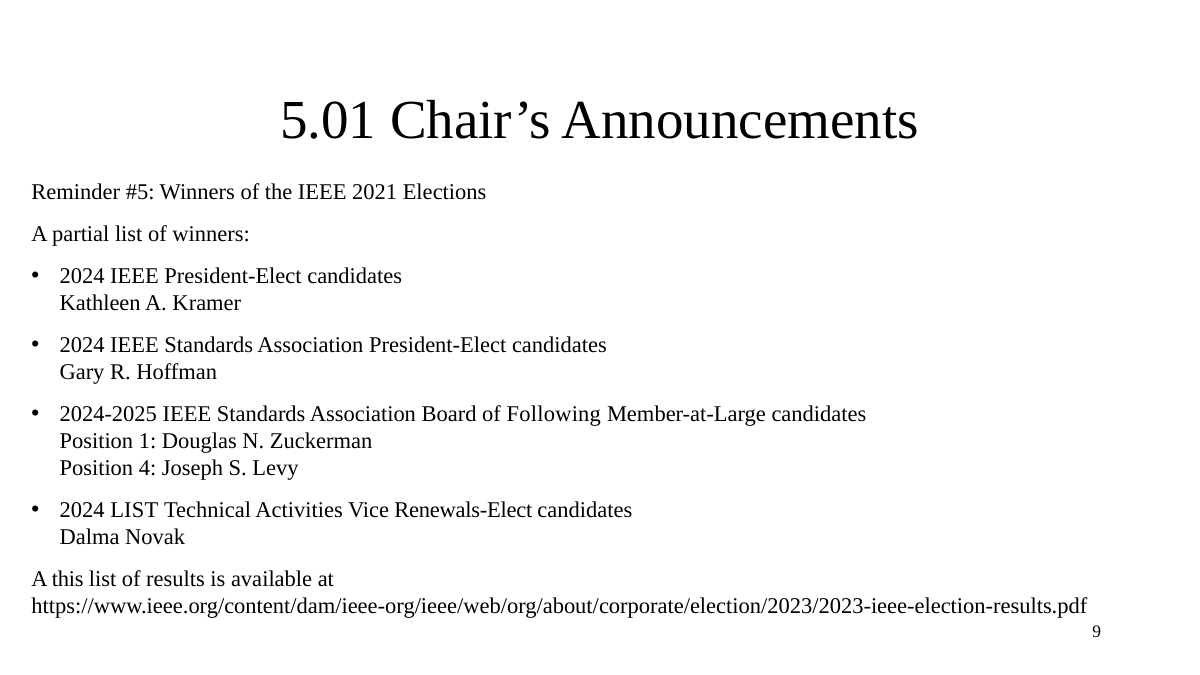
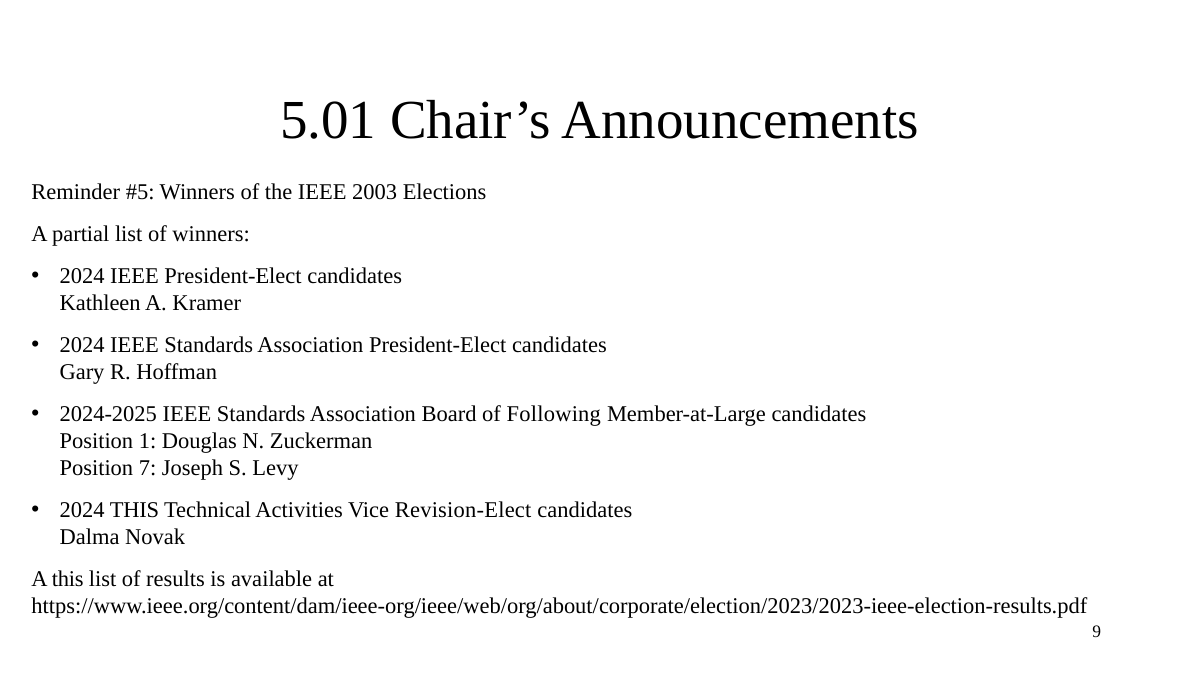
2021: 2021 -> 2003
4: 4 -> 7
2024 LIST: LIST -> THIS
Renewals-Elect: Renewals-Elect -> Revision-Elect
